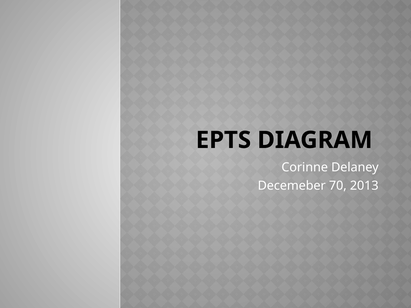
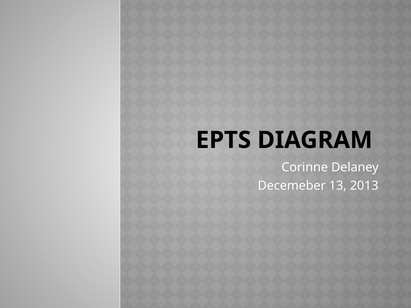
70: 70 -> 13
